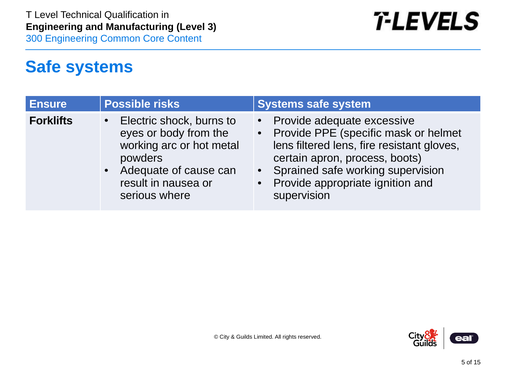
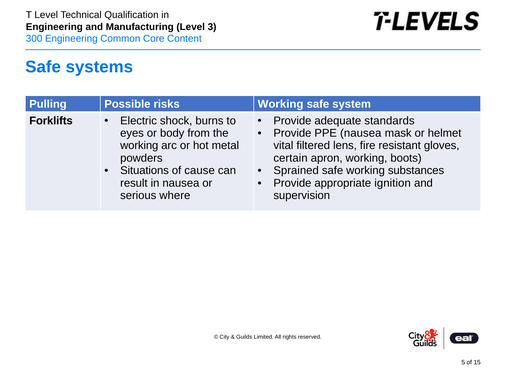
Ensure: Ensure -> Pulling
risks Systems: Systems -> Working
excessive: excessive -> standards
PPE specific: specific -> nausea
lens at (283, 146): lens -> vital
apron process: process -> working
Adequate at (144, 171): Adequate -> Situations
working supervision: supervision -> substances
